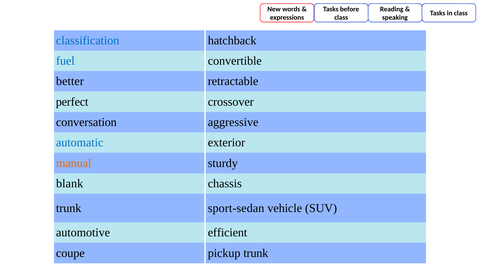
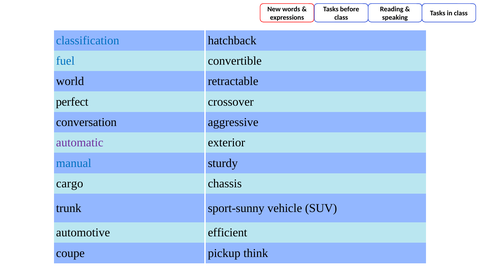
better: better -> world
automatic colour: blue -> purple
manual colour: orange -> blue
blank: blank -> cargo
sport-sedan: sport-sedan -> sport-sunny
pickup trunk: trunk -> think
